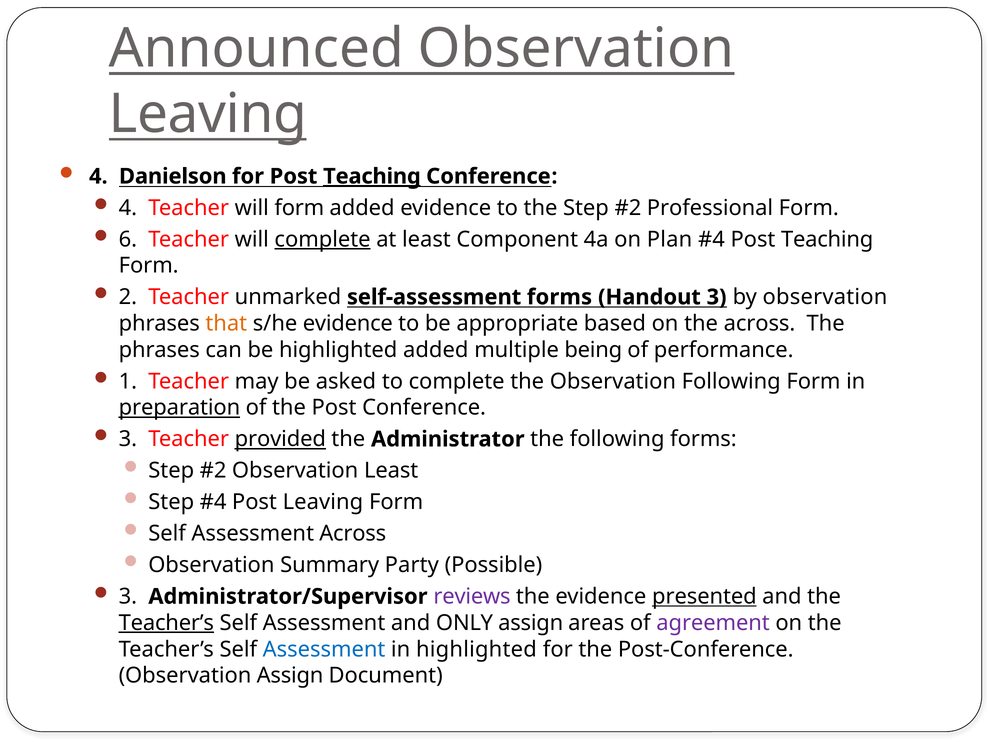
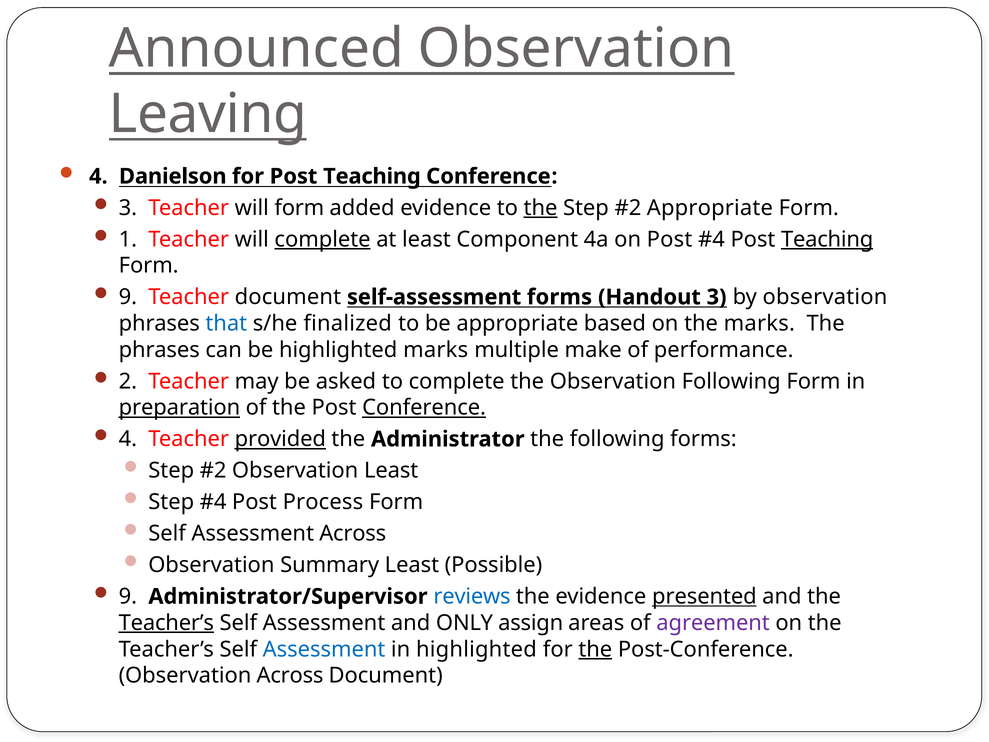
Teaching at (372, 176) underline: present -> none
4 at (128, 208): 4 -> 3
the at (541, 208) underline: none -> present
Professional at (710, 208): Professional -> Appropriate
6: 6 -> 1
on Plan: Plan -> Post
Teaching at (827, 239) underline: none -> present
2 at (128, 297): 2 -> 9
Teacher unmarked: unmarked -> document
that colour: orange -> blue
s/he evidence: evidence -> finalized
the across: across -> marks
highlighted added: added -> marks
being: being -> make
1: 1 -> 2
Conference at (424, 408) underline: none -> present
3 at (128, 439): 3 -> 4
Post Leaving: Leaving -> Process
Summary Party: Party -> Least
3 at (128, 596): 3 -> 9
reviews colour: purple -> blue
the at (595, 649) underline: none -> present
Observation Assign: Assign -> Across
